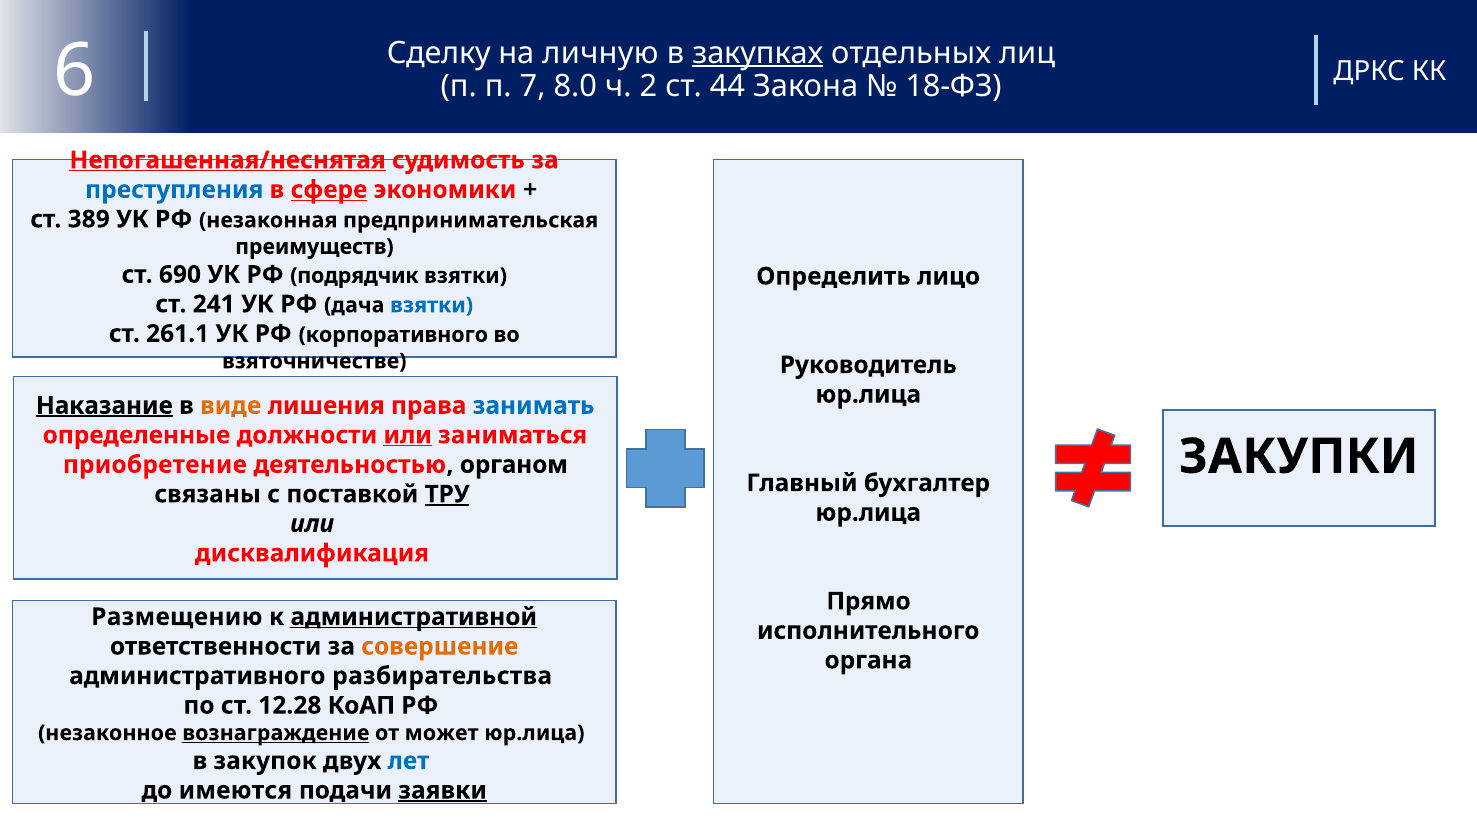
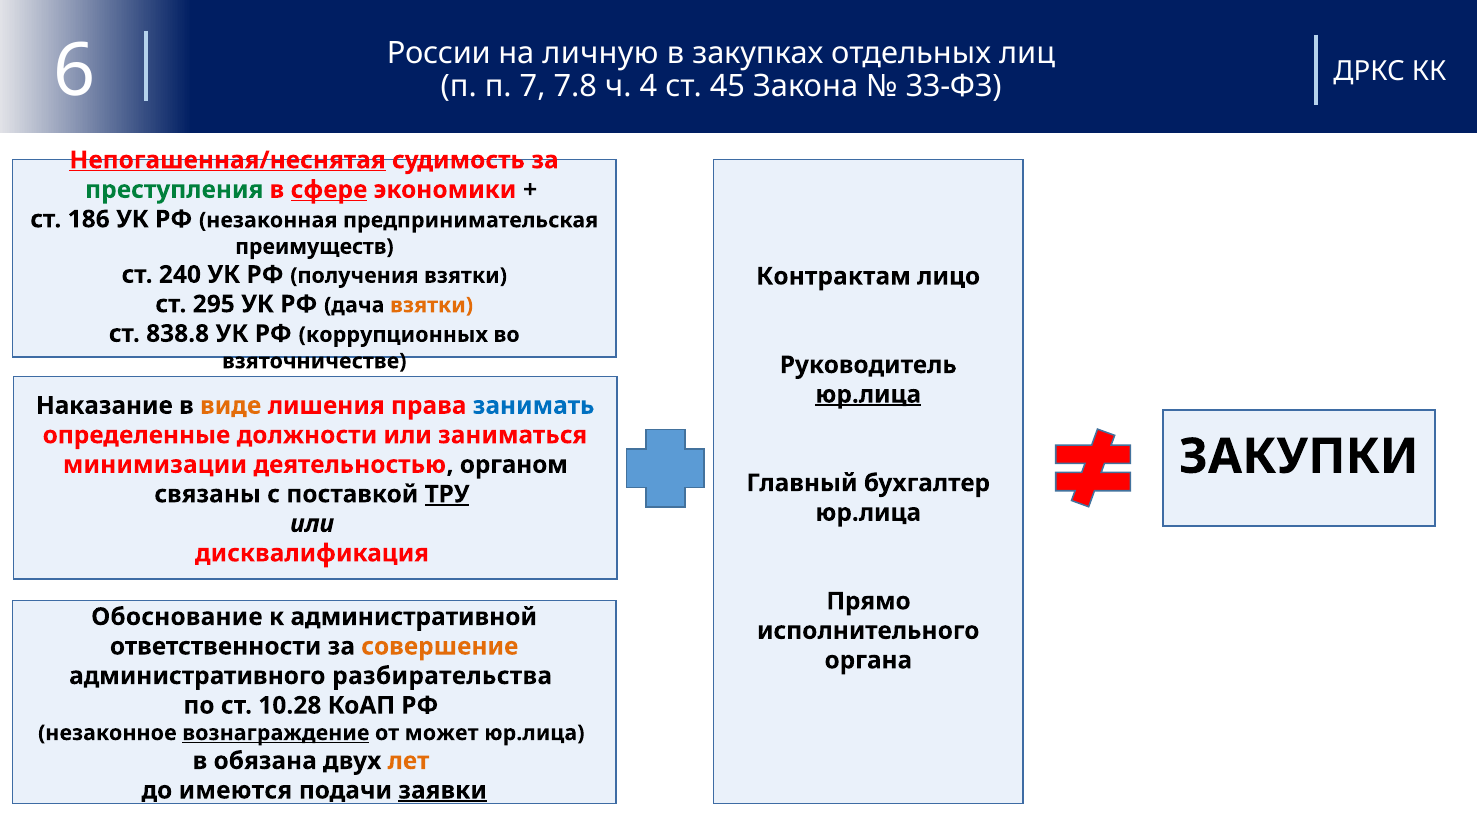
Сделку: Сделку -> России
закупках underline: present -> none
8.0: 8.0 -> 7.8
2: 2 -> 4
44: 44 -> 45
18-ФЗ: 18-ФЗ -> 33-ФЗ
преступления colour: blue -> green
389: 389 -> 186
690: 690 -> 240
подрядчик: подрядчик -> получения
Определить: Определить -> Контрактам
241: 241 -> 295
взятки at (432, 305) colour: blue -> orange
261.1: 261.1 -> 838.8
корпоративного: корпоративного -> коррупционных
юр.лица at (868, 394) underline: none -> present
Наказание underline: present -> none
или at (408, 435) underline: present -> none
приобретение: приобретение -> минимизации
Размещению: Размещению -> Обоснование
административной underline: present -> none
12.28: 12.28 -> 10.28
закупок: закупок -> обязана
лет colour: blue -> orange
